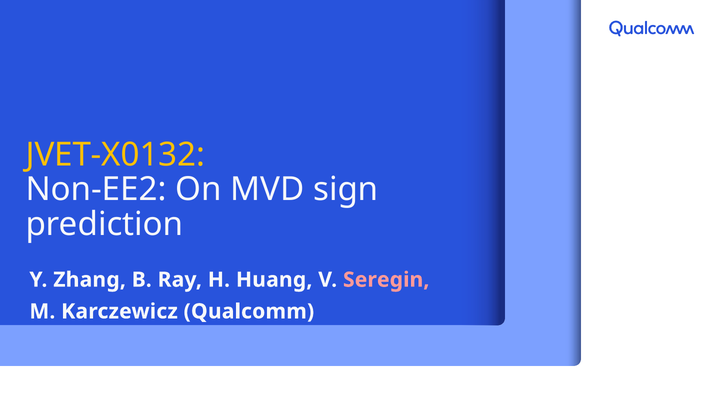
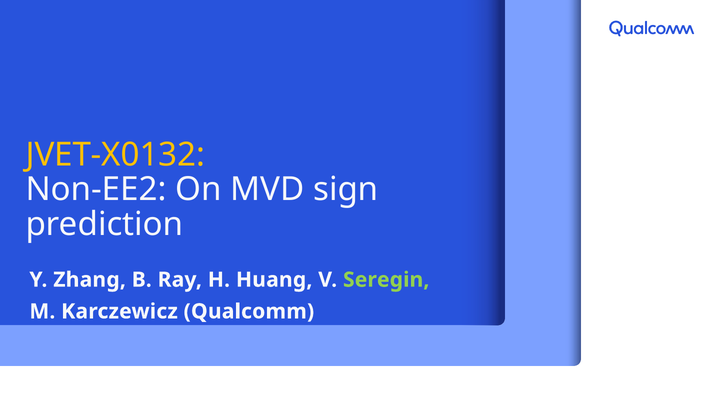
Seregin colour: pink -> light green
